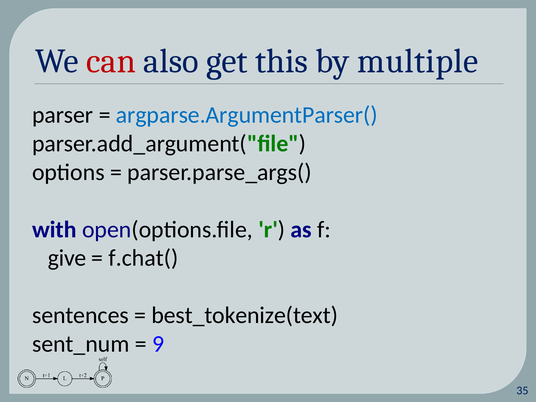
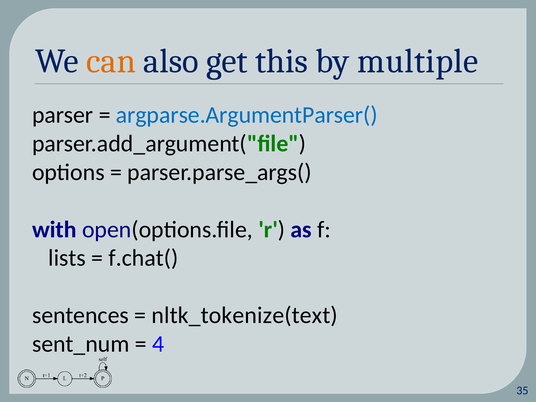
can colour: red -> orange
give: give -> lists
best_tokenize(text: best_tokenize(text -> nltk_tokenize(text
9: 9 -> 4
